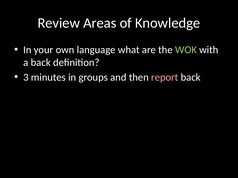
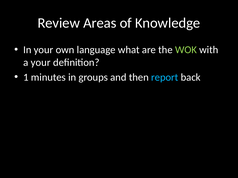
a back: back -> your
3: 3 -> 1
report colour: pink -> light blue
